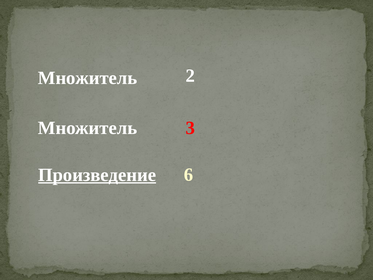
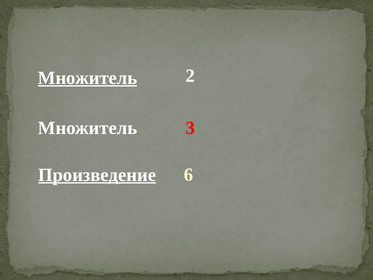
Множитель at (88, 78) underline: none -> present
